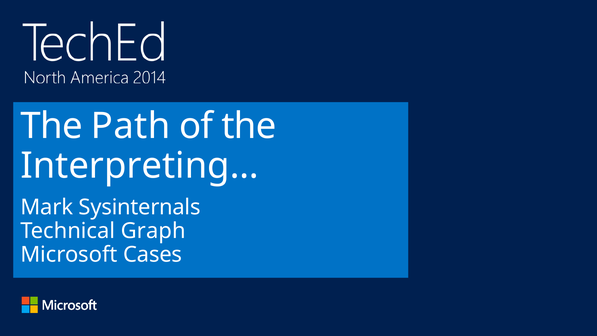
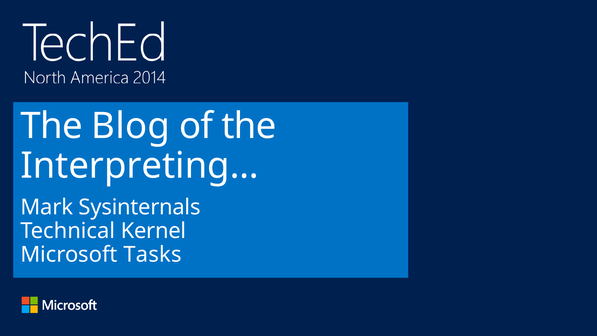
Path: Path -> Blog
Graph: Graph -> Kernel
Cases: Cases -> Tasks
